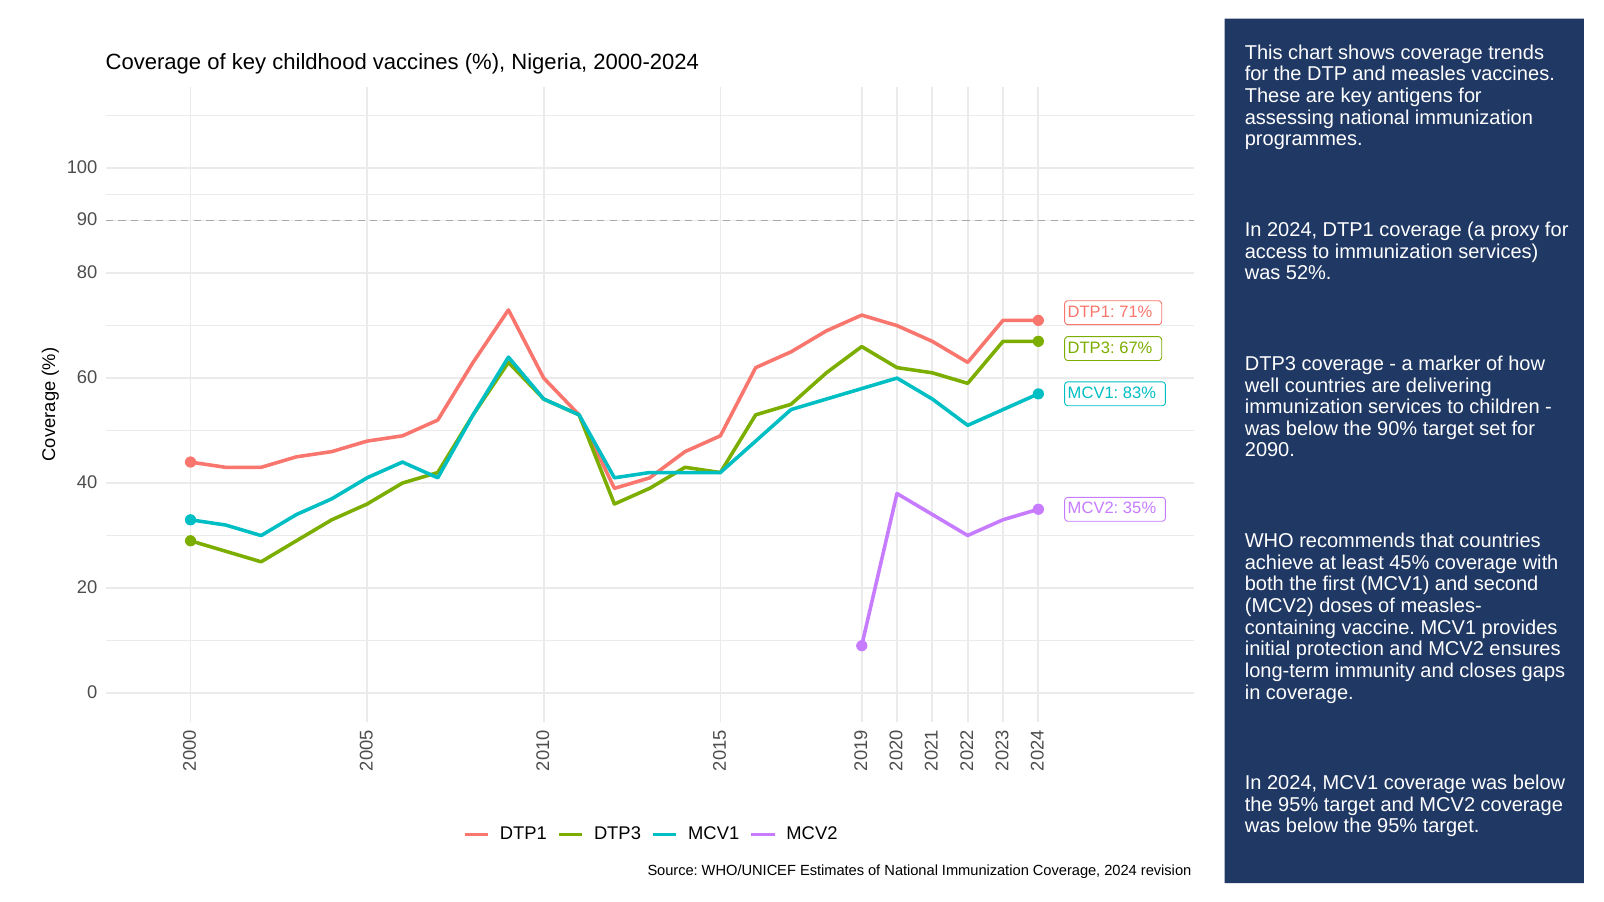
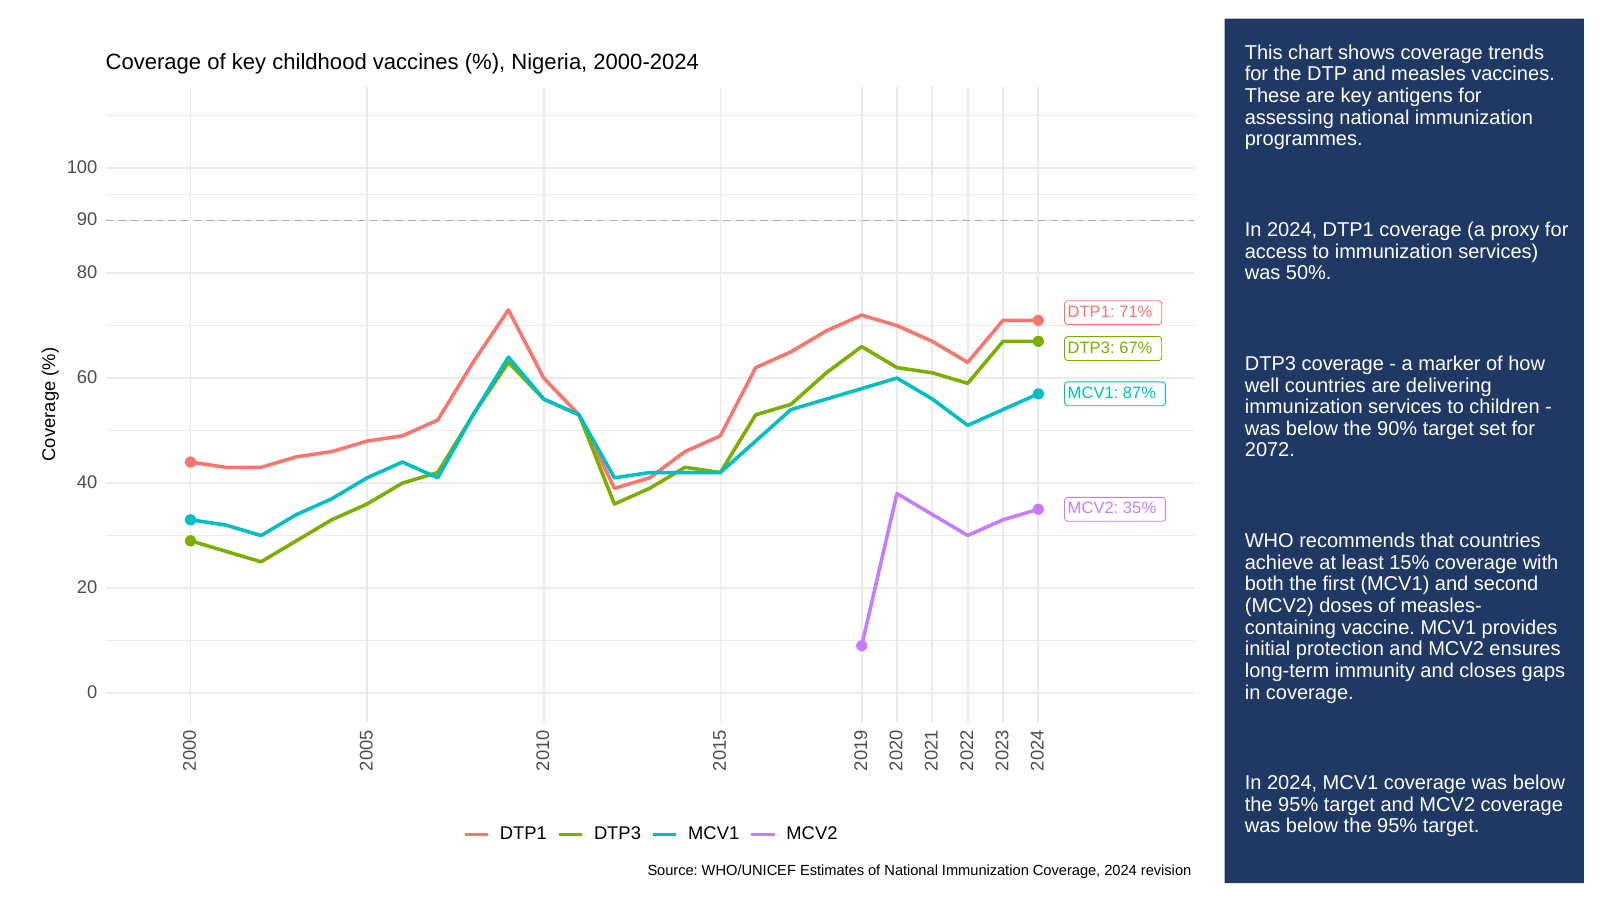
52%: 52% -> 50%
83%: 83% -> 87%
2090: 2090 -> 2072
45%: 45% -> 15%
